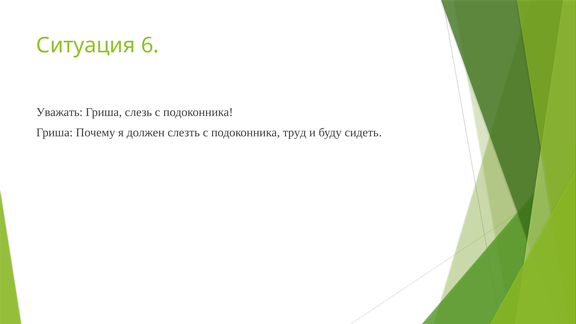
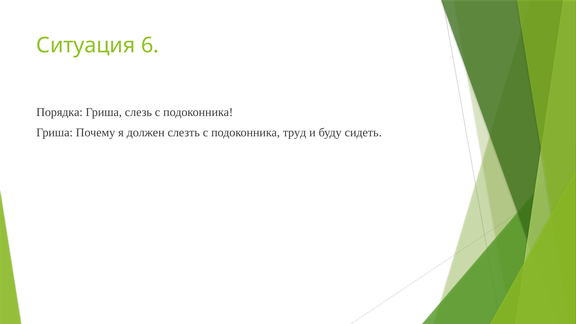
Уважать: Уважать -> Порядка
